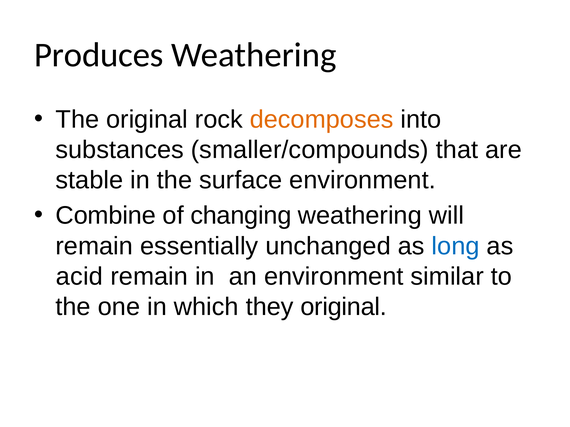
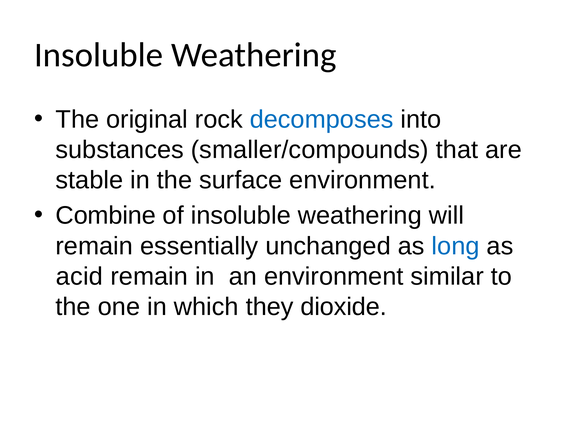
Produces at (99, 55): Produces -> Insoluble
decomposes colour: orange -> blue
of changing: changing -> insoluble
they original: original -> dioxide
